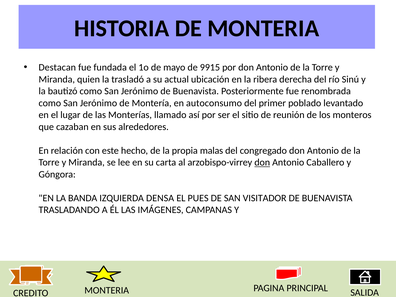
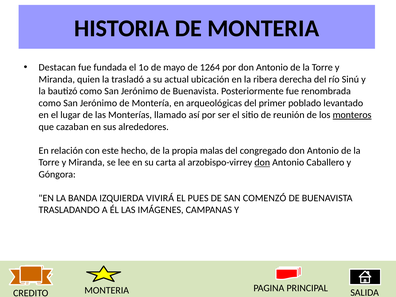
9915: 9915 -> 1264
autoconsumo: autoconsumo -> arqueológicas
monteros underline: none -> present
DENSA: DENSA -> VIVIRÁ
VISITADOR: VISITADOR -> COMENZÓ
